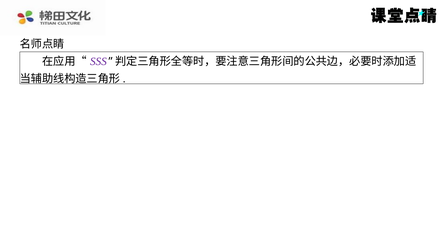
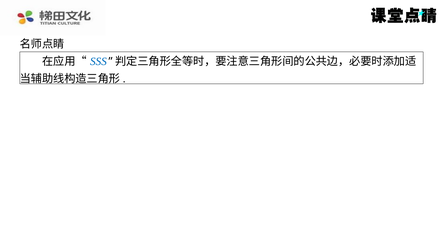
SSS colour: purple -> blue
